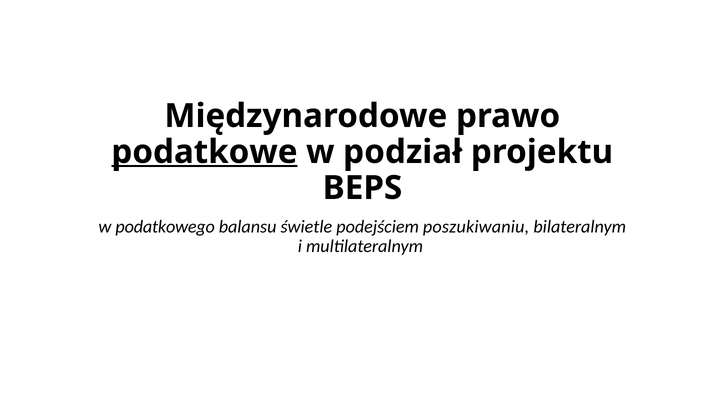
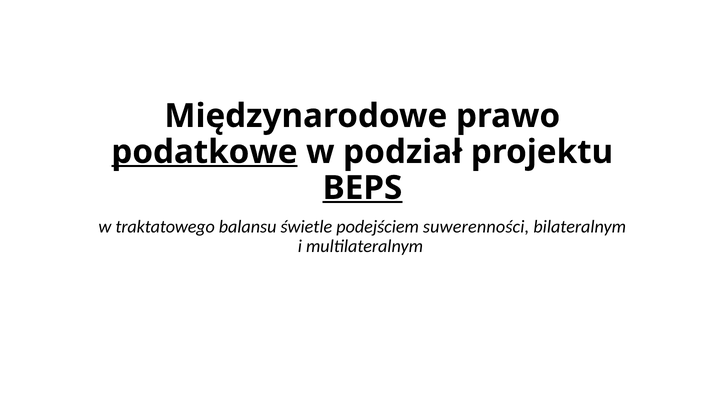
BEPS underline: none -> present
podatkowego: podatkowego -> traktatowego
poszukiwaniu: poszukiwaniu -> suwerenności
